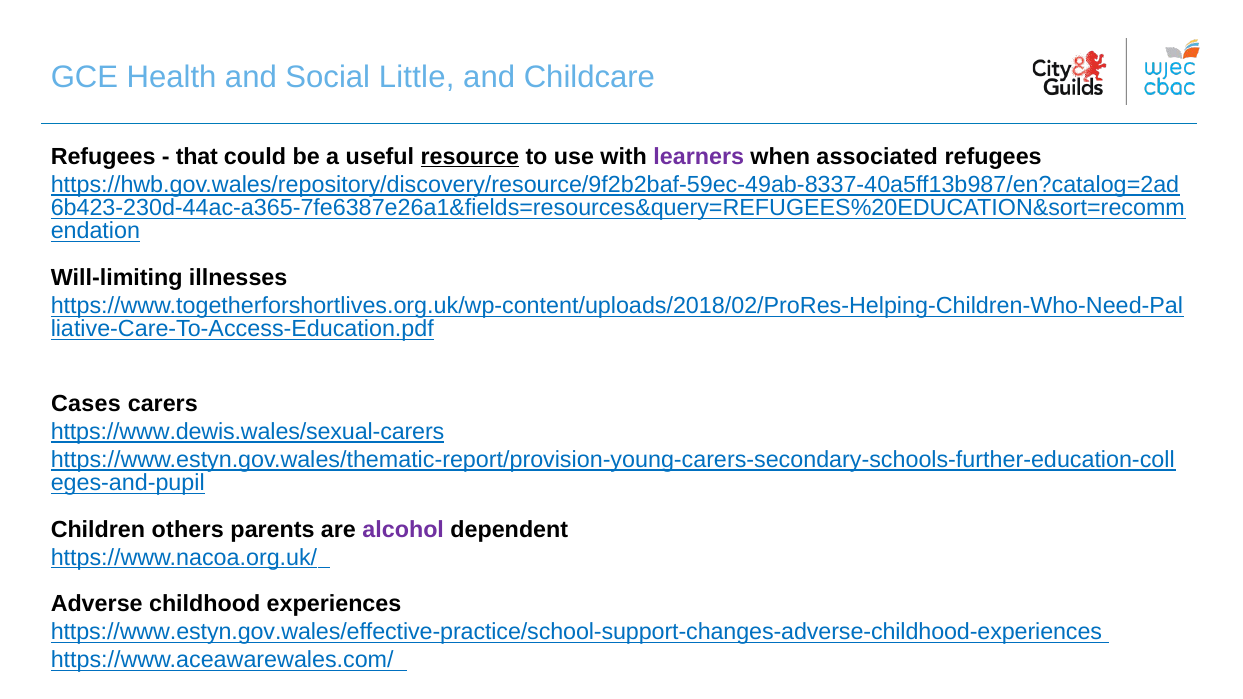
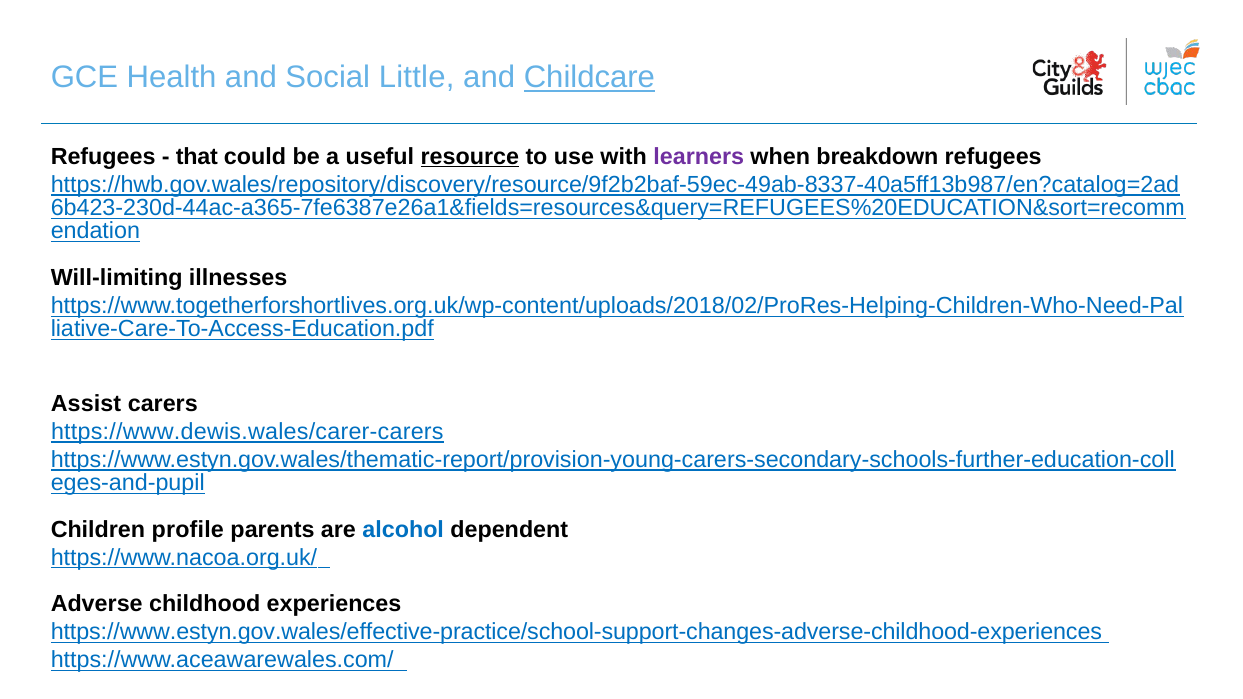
Childcare underline: none -> present
associated: associated -> breakdown
Cases: Cases -> Assist
https://www.dewis.wales/sexual-carers: https://www.dewis.wales/sexual-carers -> https://www.dewis.wales/carer-carers
others: others -> profile
alcohol colour: purple -> blue
